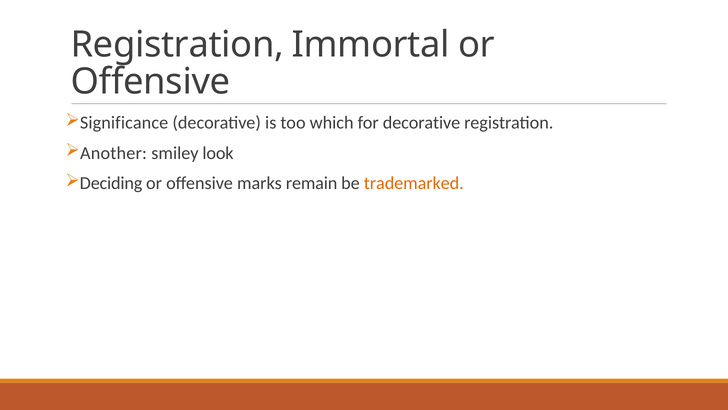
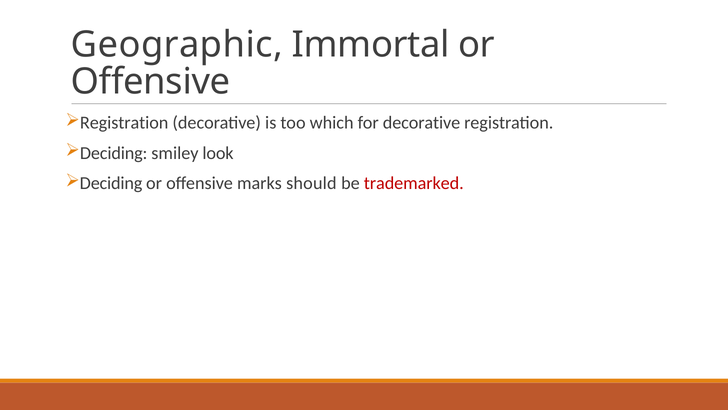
Registration at (177, 44): Registration -> Geographic
Significance at (124, 123): Significance -> Registration
Another at (114, 153): Another -> Deciding
remain: remain -> should
trademarked colour: orange -> red
